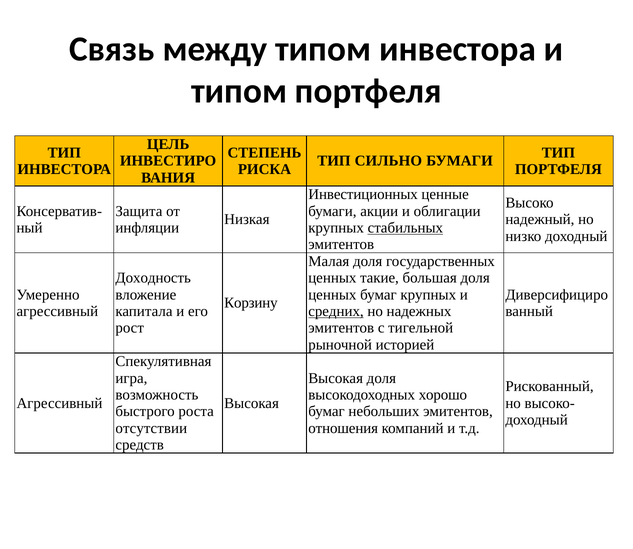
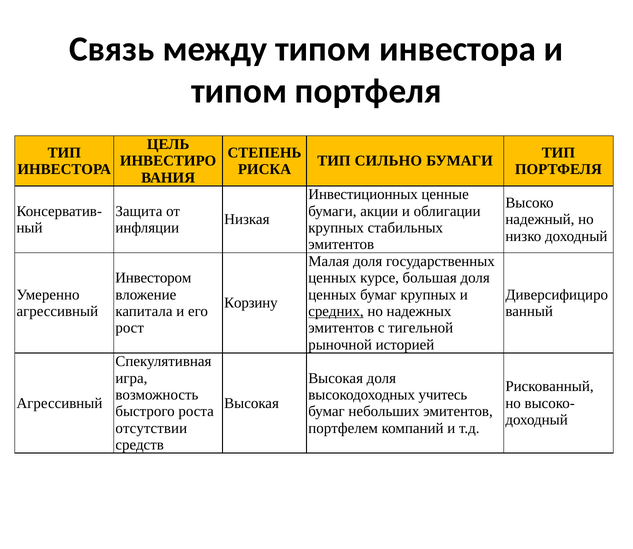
стабильных underline: present -> none
Доходность: Доходность -> Инвестором
такие: такие -> курсе
хорошо: хорошо -> учитесь
отношения: отношения -> портфелем
